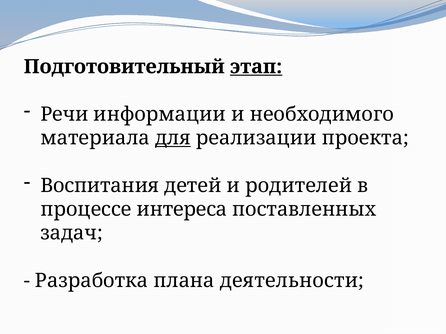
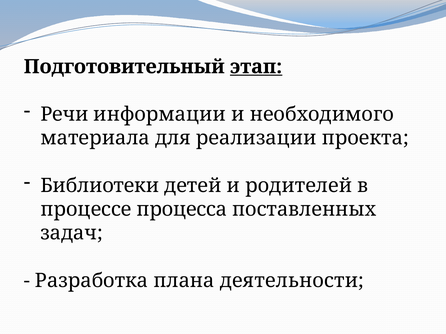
для underline: present -> none
Воспитания: Воспитания -> Библиотеки
интереса: интереса -> процесса
